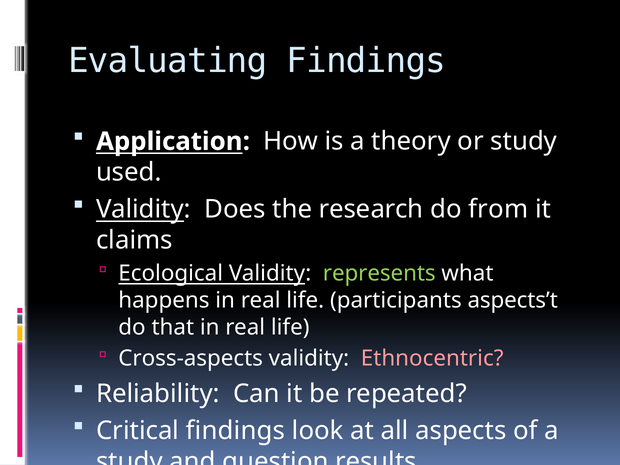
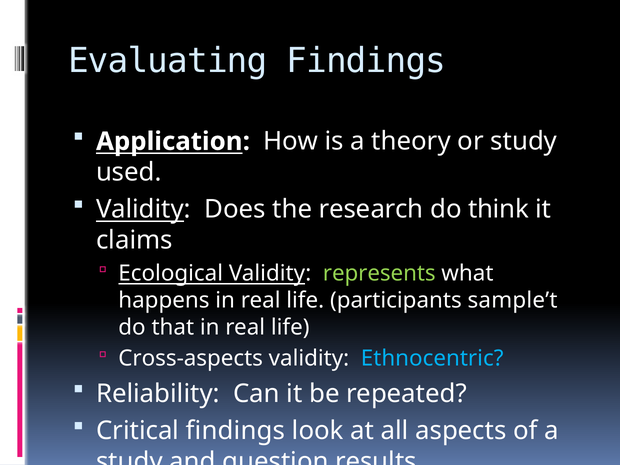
from: from -> think
aspects’t: aspects’t -> sample’t
Ethnocentric colour: pink -> light blue
